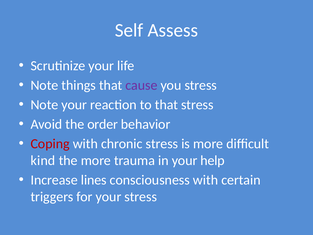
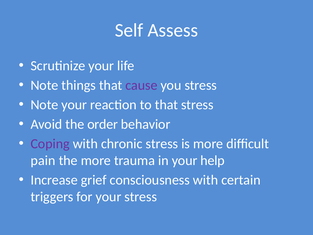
Coping colour: red -> purple
kind: kind -> pain
lines: lines -> grief
